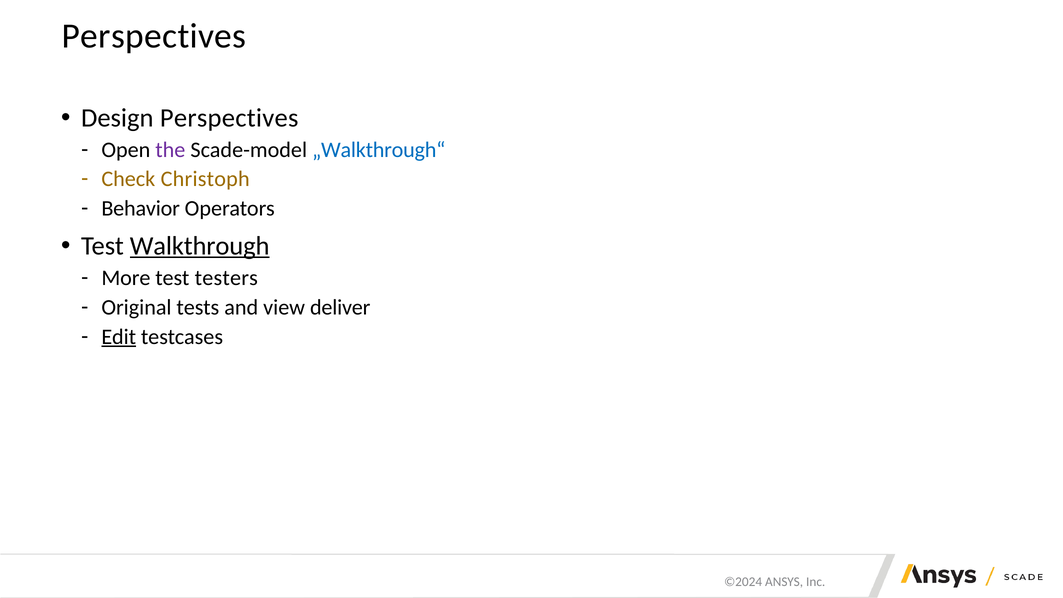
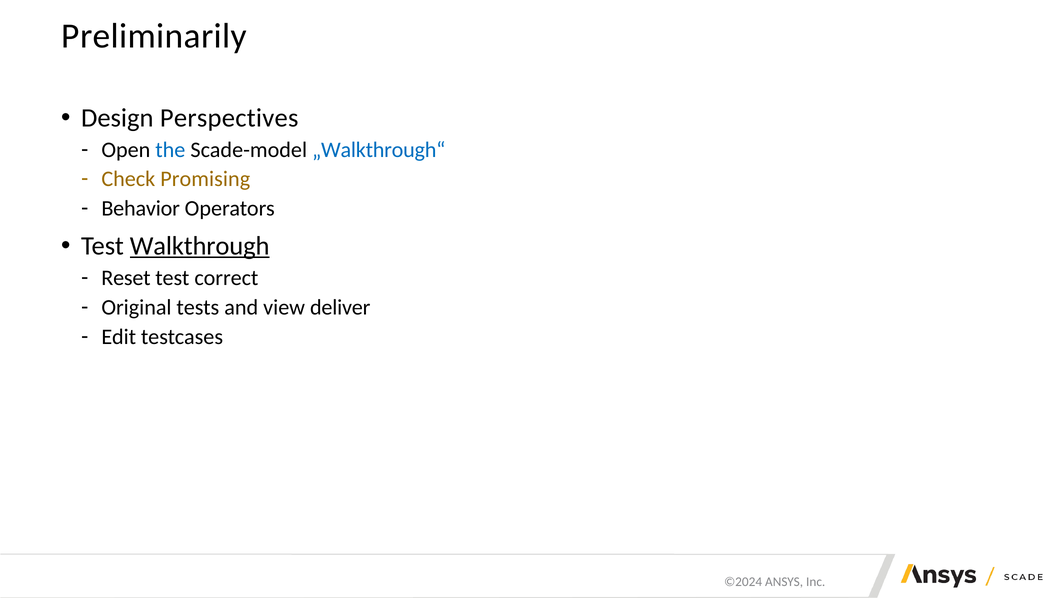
Perspectives at (154, 36): Perspectives -> Preliminarily
the colour: purple -> blue
Christoph: Christoph -> Promising
More: More -> Reset
testers: testers -> correct
Edit underline: present -> none
